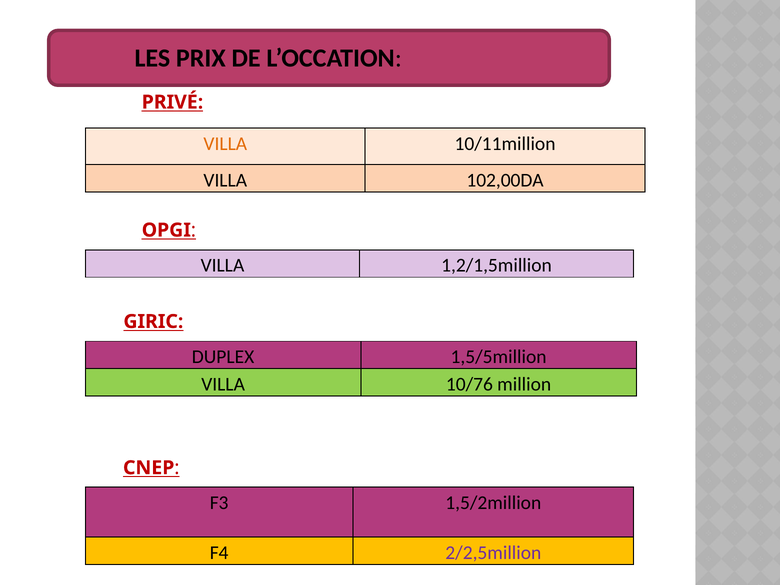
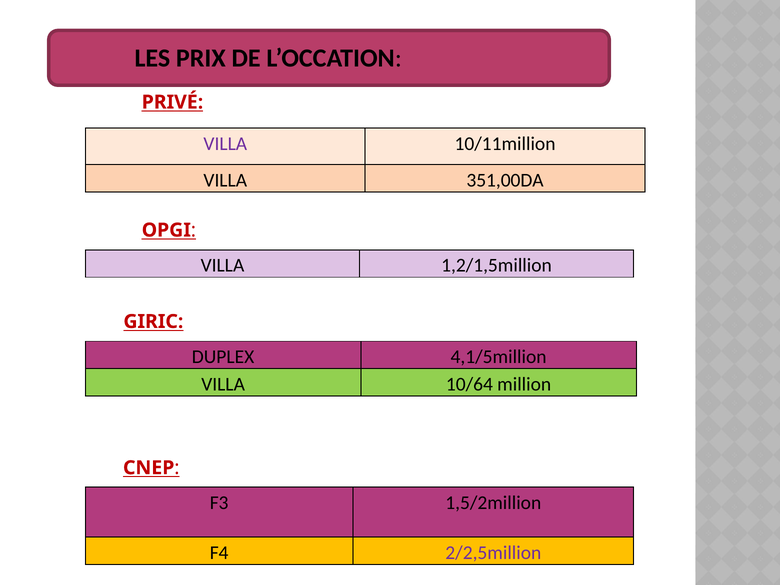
VILLA at (225, 144) colour: orange -> purple
102,00DA: 102,00DA -> 351,00DA
1,5/5million: 1,5/5million -> 4,1/5million
10/76: 10/76 -> 10/64
